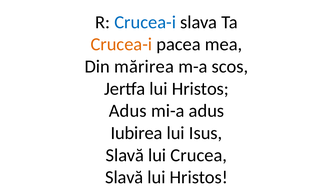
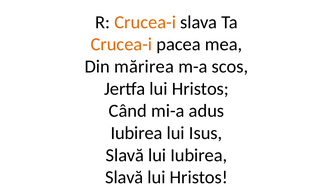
Crucea-i at (145, 22) colour: blue -> orange
Adus at (128, 111): Adus -> Când
lui Crucea: Crucea -> Iubirea
